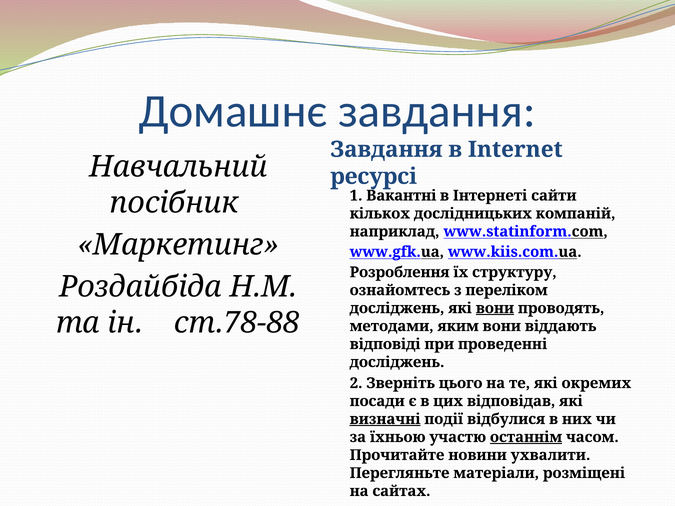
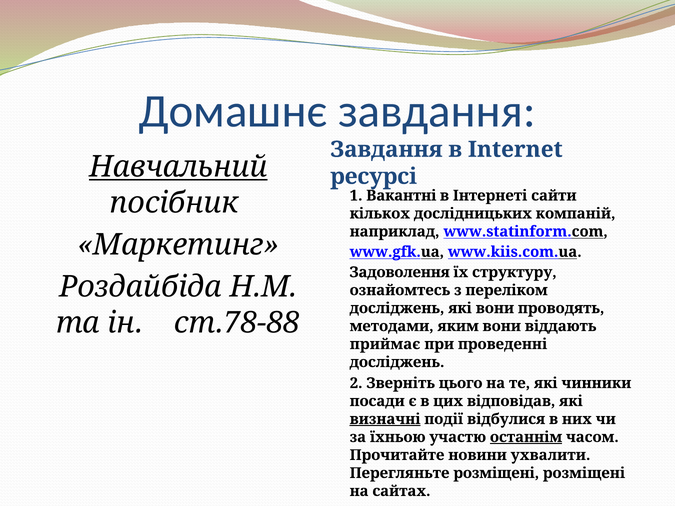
Навчальний underline: none -> present
Розроблення: Розроблення -> Задоволення
вони at (495, 308) underline: present -> none
відповіді: відповіді -> приймає
окремих: окремих -> чинники
Перегляньте матеріали: матеріали -> розміщені
